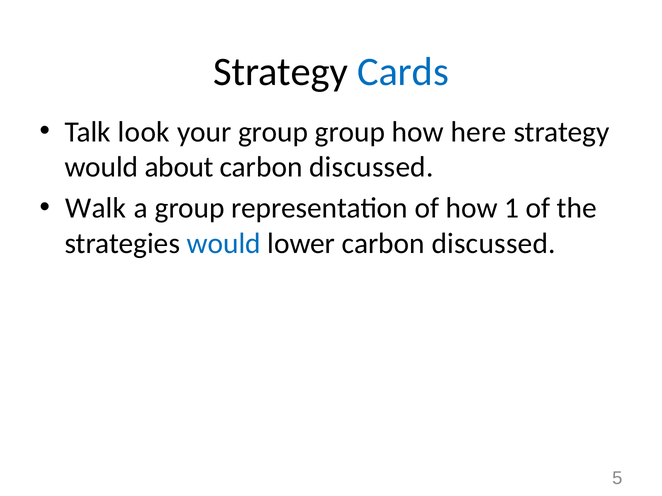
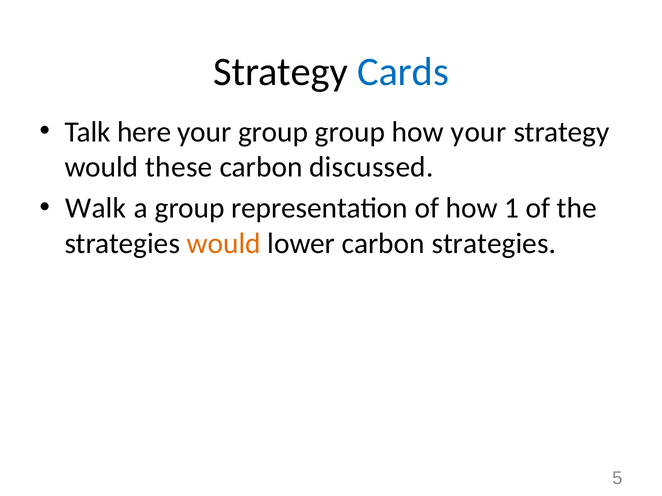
look: look -> here
how here: here -> your
about: about -> these
would at (224, 244) colour: blue -> orange
lower carbon discussed: discussed -> strategies
